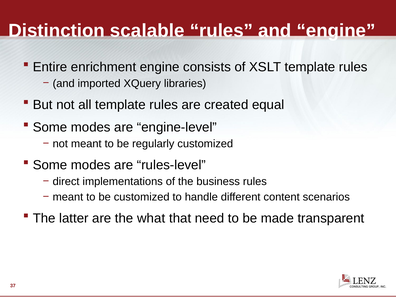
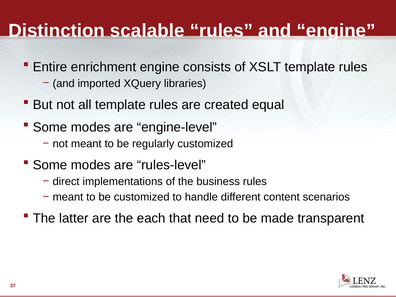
what: what -> each
